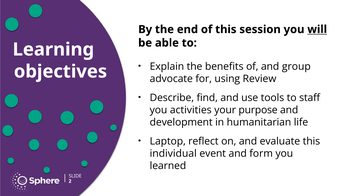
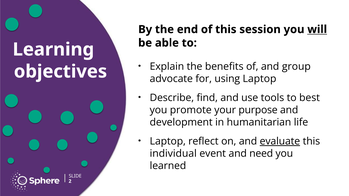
using Review: Review -> Laptop
staff: staff -> best
activities: activities -> promote
evaluate underline: none -> present
form: form -> need
